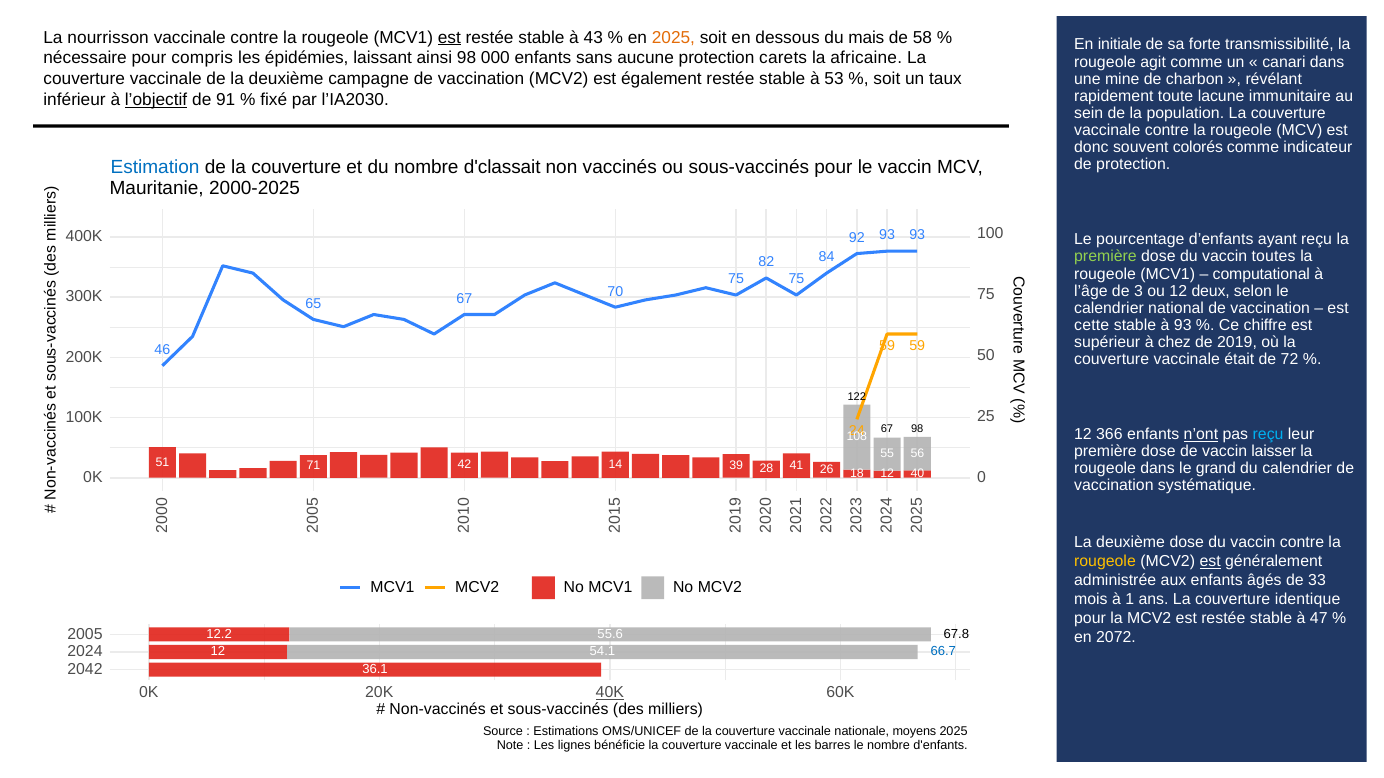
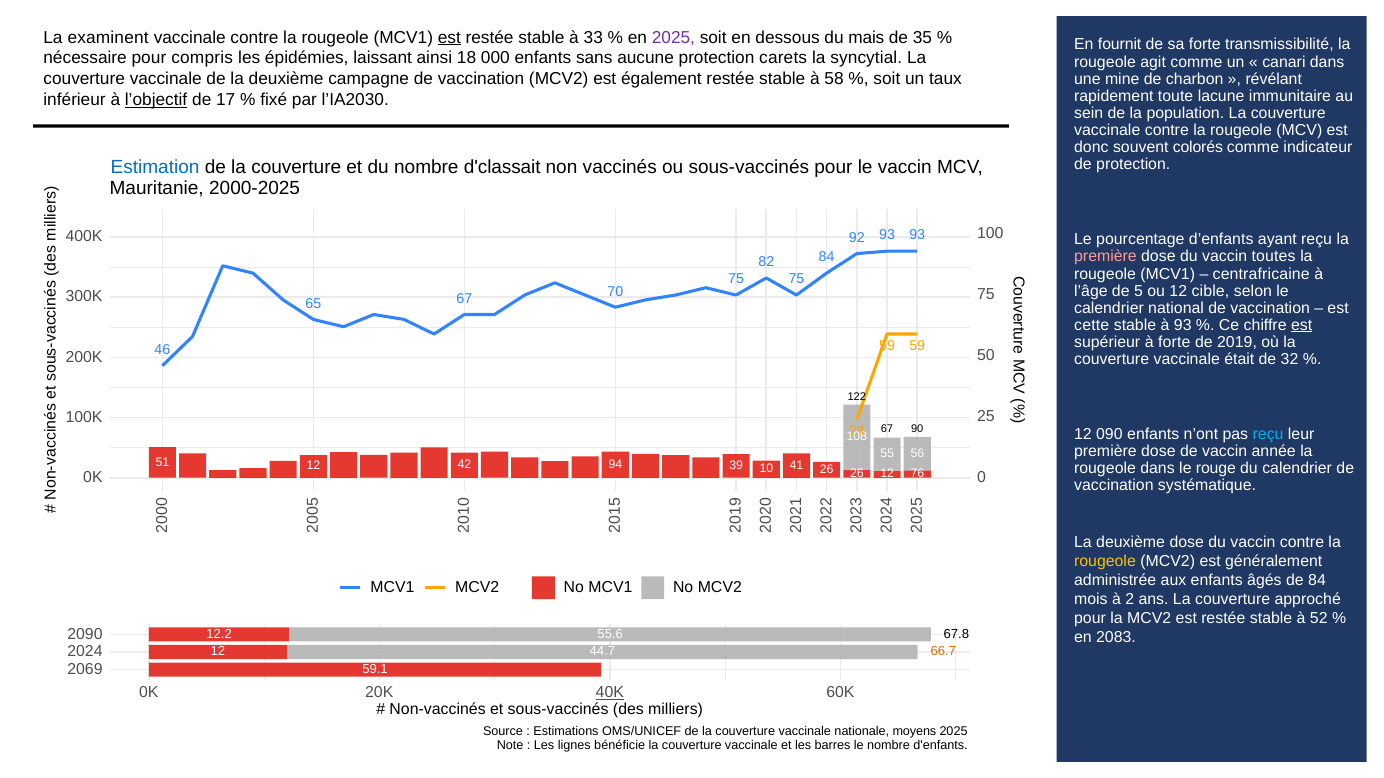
nourrisson: nourrisson -> examinent
43: 43 -> 33
2025 at (673, 37) colour: orange -> purple
58: 58 -> 35
initiale: initiale -> fournit
ainsi 98: 98 -> 18
africaine: africaine -> syncytial
53: 53 -> 58
91: 91 -> 17
première at (1105, 257) colour: light green -> pink
computational: computational -> centrafricaine
de 3: 3 -> 5
deux: deux -> cible
est at (1302, 325) underline: none -> present
à chez: chez -> forte
72: 72 -> 32
67 98: 98 -> 90
366: 366 -> 090
n’ont underline: present -> none
laisser: laisser -> année
51 71: 71 -> 12
14: 14 -> 94
28: 28 -> 10
26 18: 18 -> 26
40: 40 -> 76
grand: grand -> rouge
est at (1210, 562) underline: present -> none
de 33: 33 -> 84
à 1: 1 -> 2
identique: identique -> approché
47: 47 -> 52
2005: 2005 -> 2090
2072: 2072 -> 2083
54.1: 54.1 -> 44.7
66.7 colour: blue -> orange
2042: 2042 -> 2069
36.1: 36.1 -> 59.1
